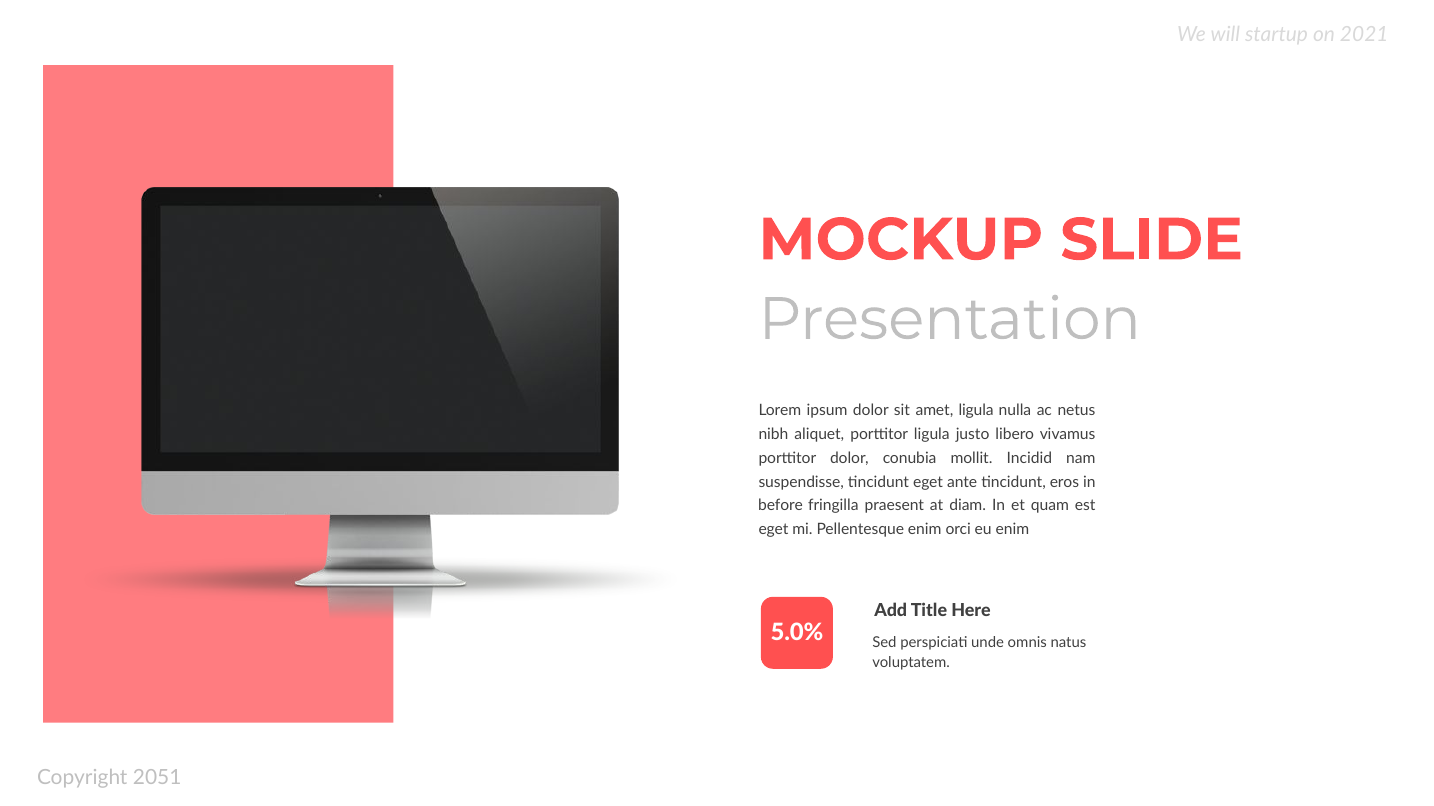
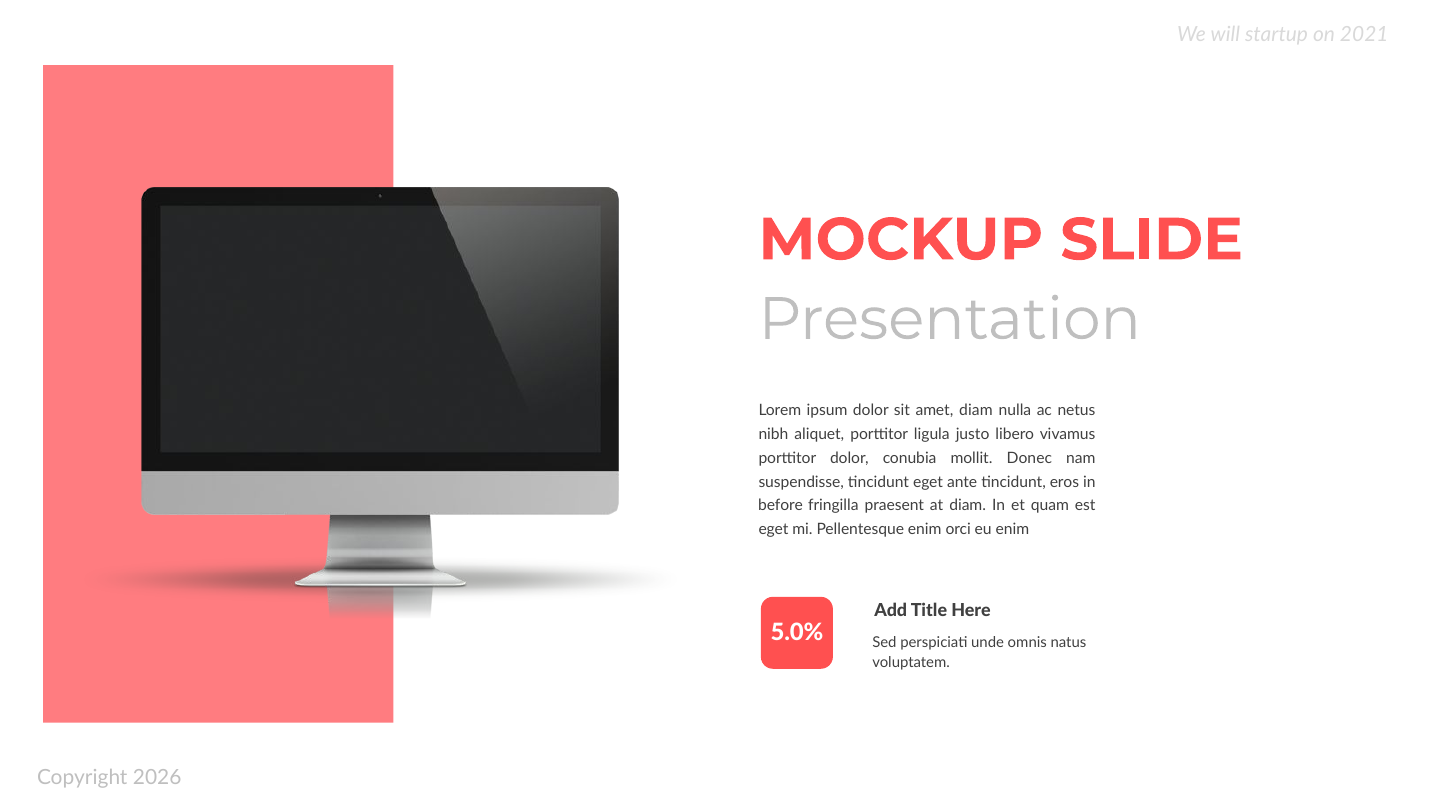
amet ligula: ligula -> diam
Incidid: Incidid -> Donec
2051: 2051 -> 2026
